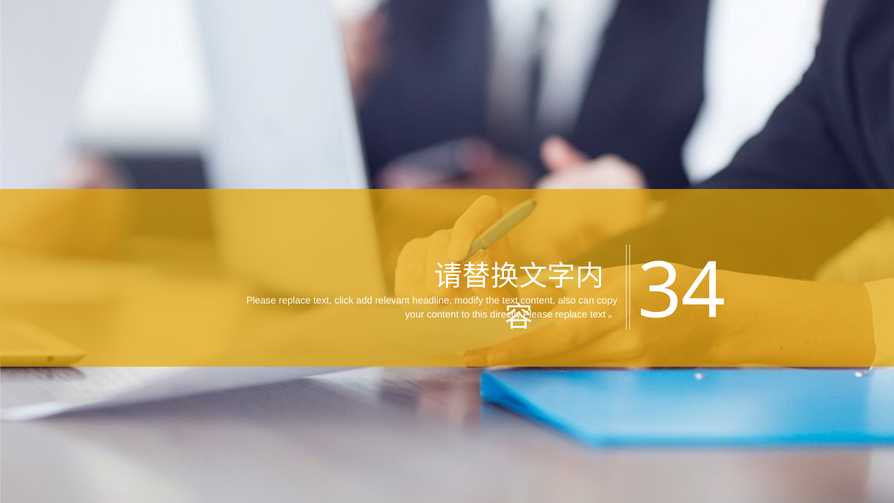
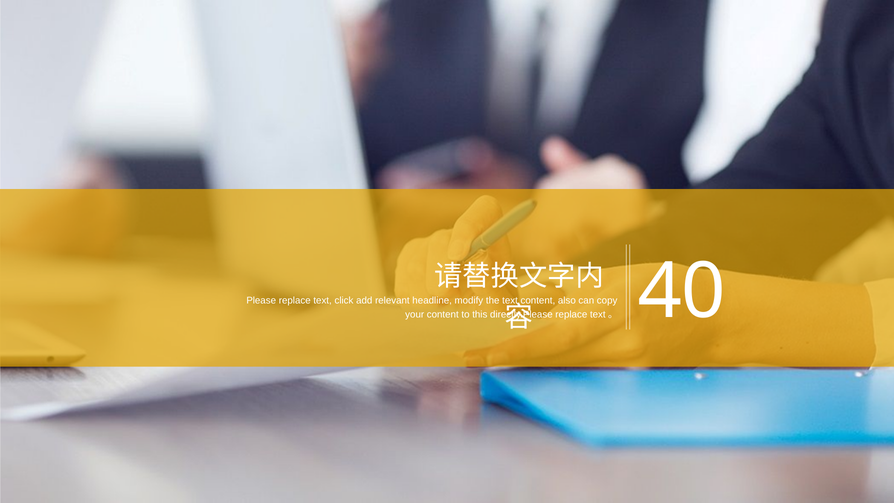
34: 34 -> 40
